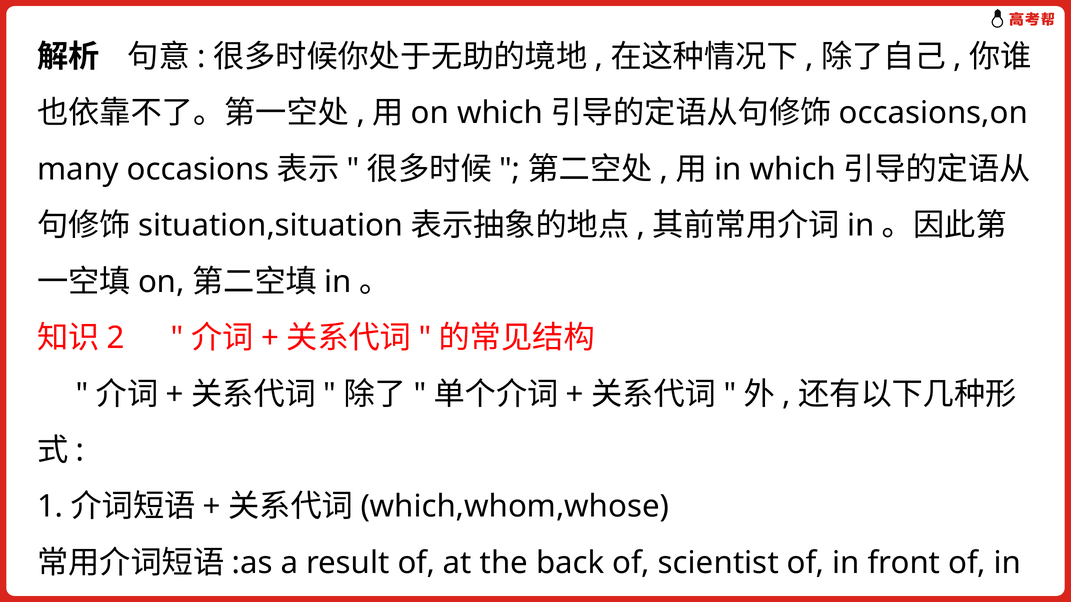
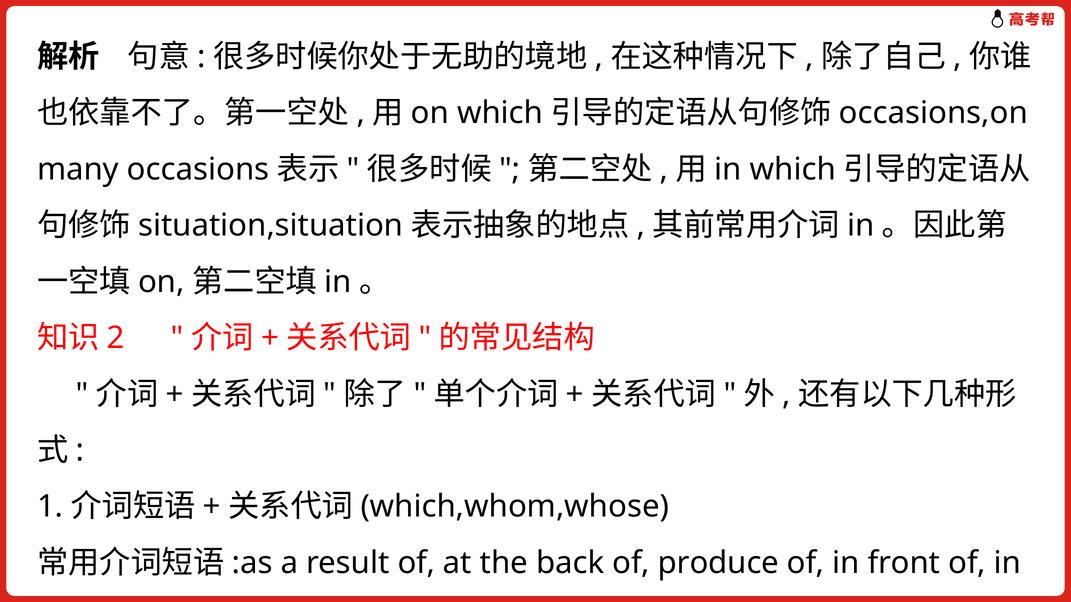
scientist: scientist -> produce
